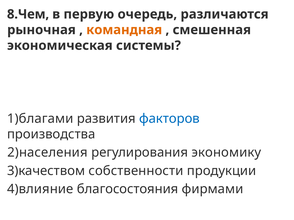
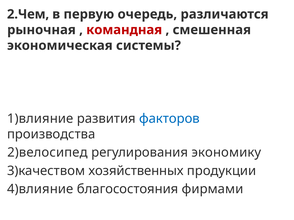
8.Чем: 8.Чем -> 2.Чем
командная colour: orange -> red
1)благами: 1)благами -> 1)влияние
2)населения: 2)населения -> 2)велосипед
собственности: собственности -> хозяйственных
